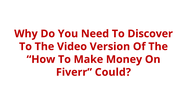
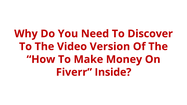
Could: Could -> Inside
